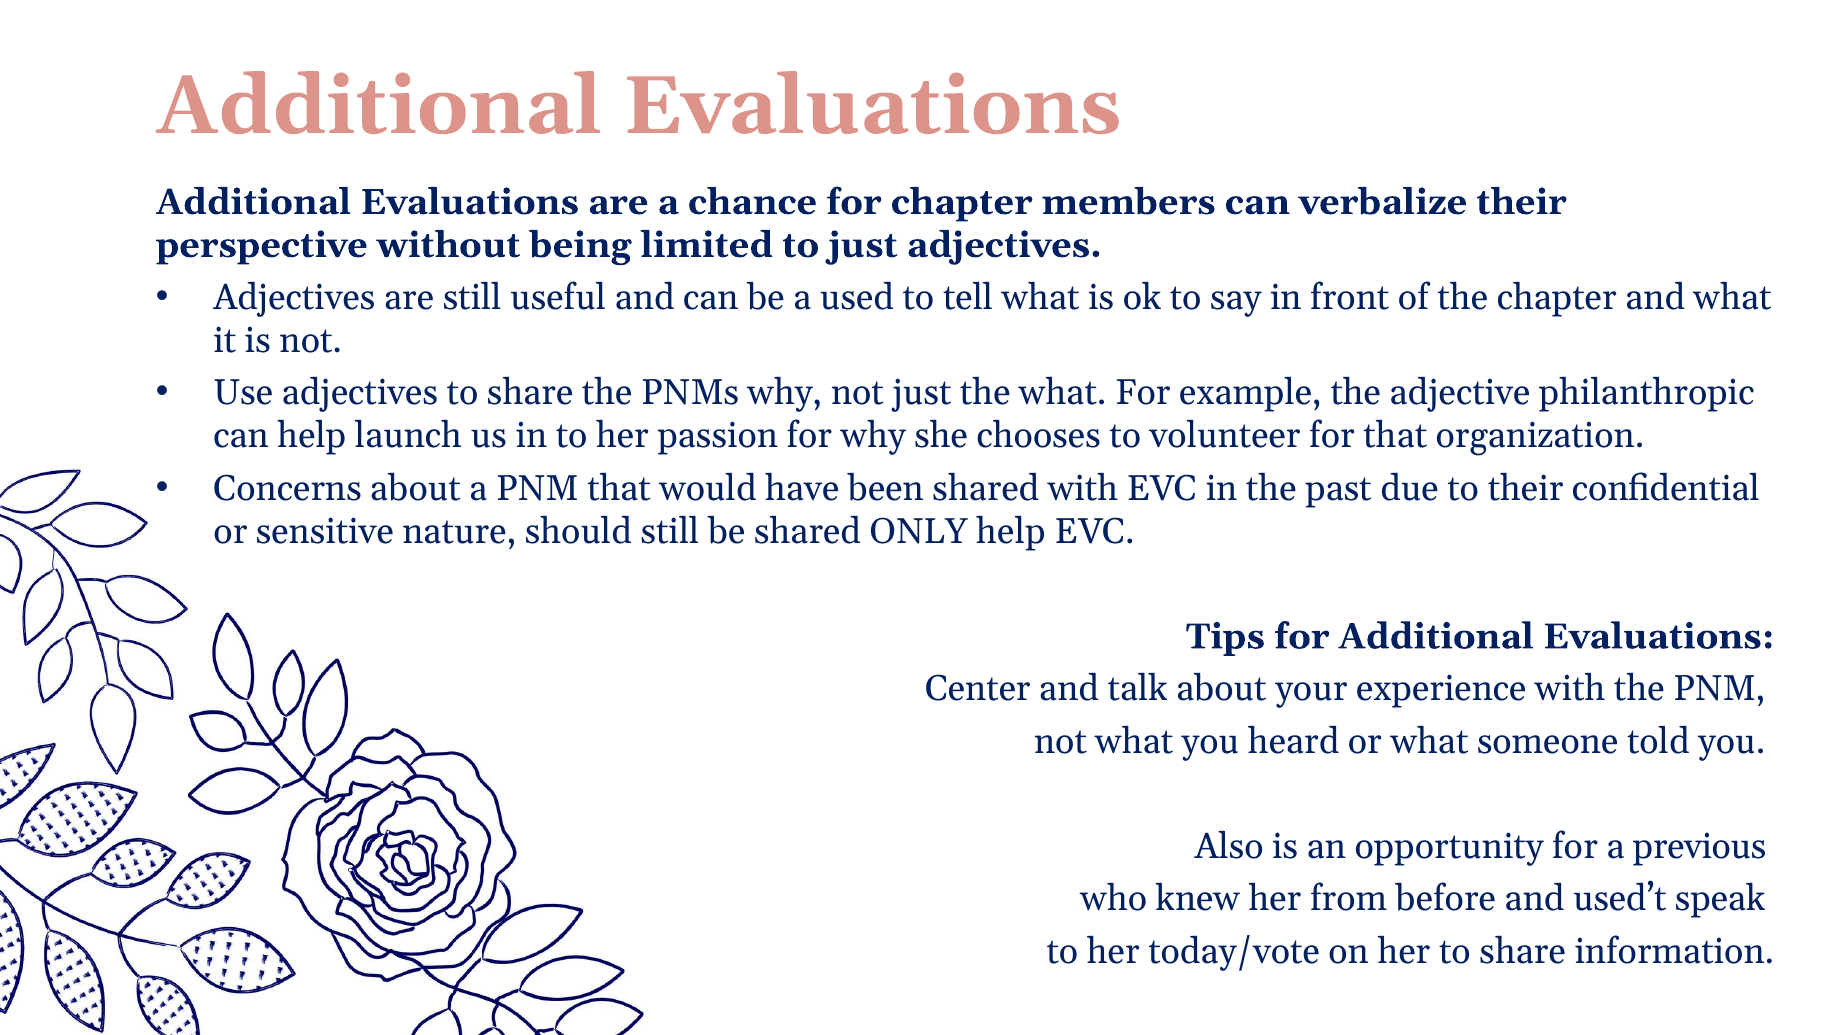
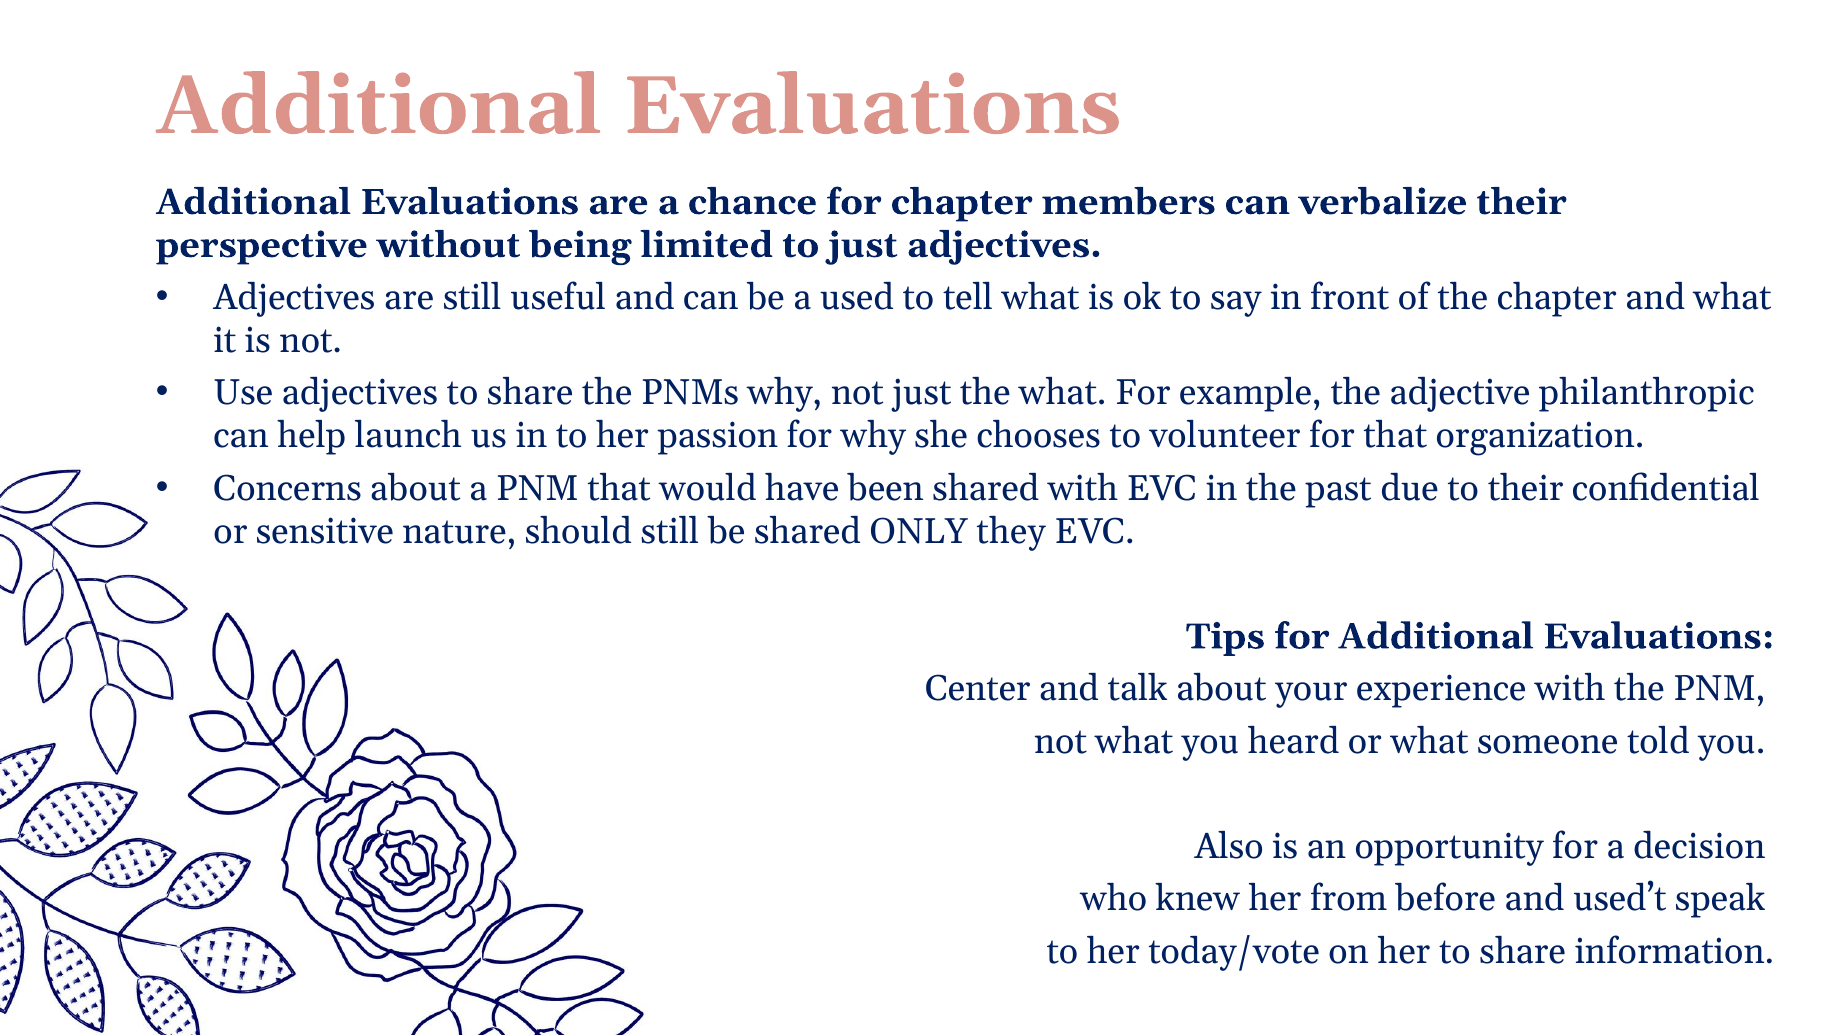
ONLY help: help -> they
previous: previous -> decision
